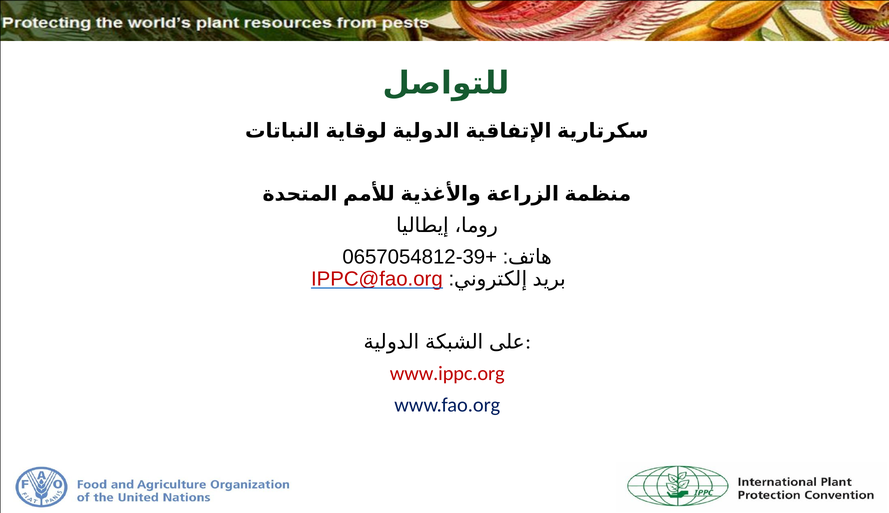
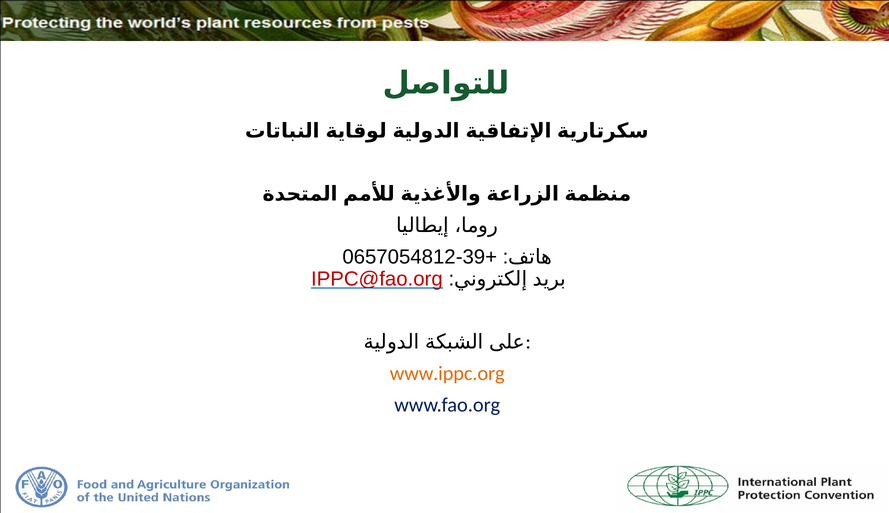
www.ippc.org colour: red -> orange
